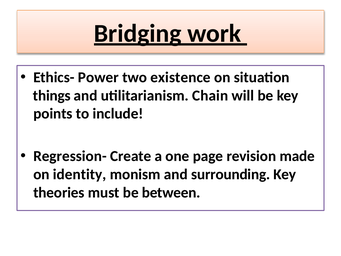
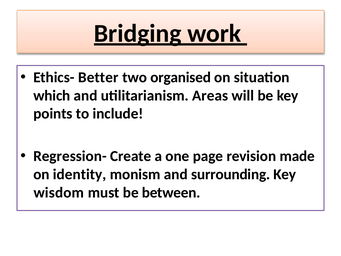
Power: Power -> Better
existence: existence -> organised
things: things -> which
Chain: Chain -> Areas
theories: theories -> wisdom
